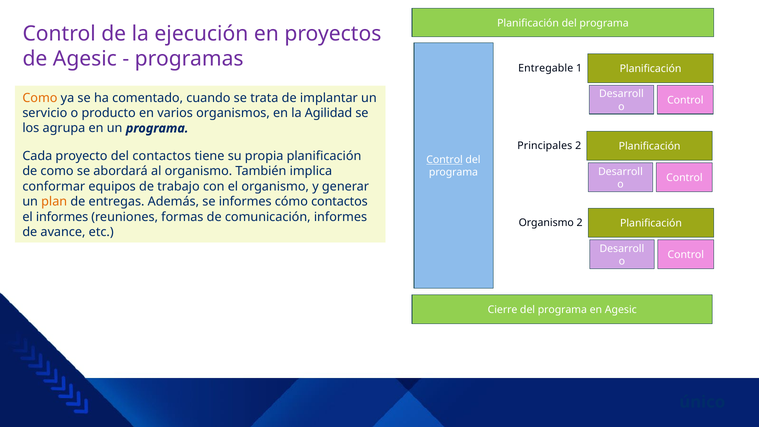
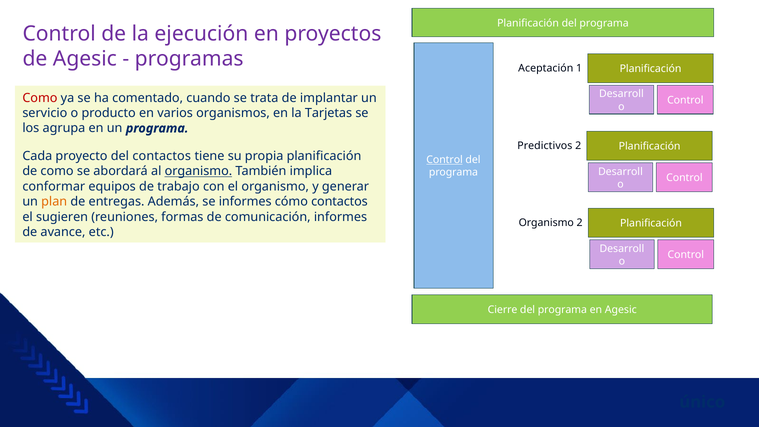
Entregable: Entregable -> Aceptación
Como at (40, 98) colour: orange -> red
Agilidad: Agilidad -> Tarjetas
Principales: Principales -> Predictivos
organismo at (198, 171) underline: none -> present
el informes: informes -> sugieren
